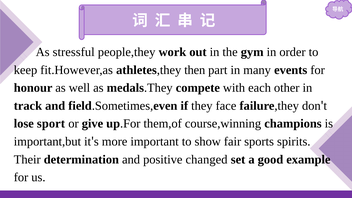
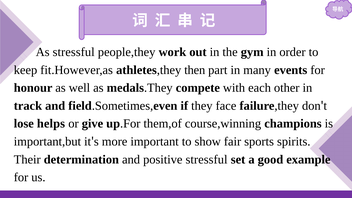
sport: sport -> helps
positive changed: changed -> stressful
